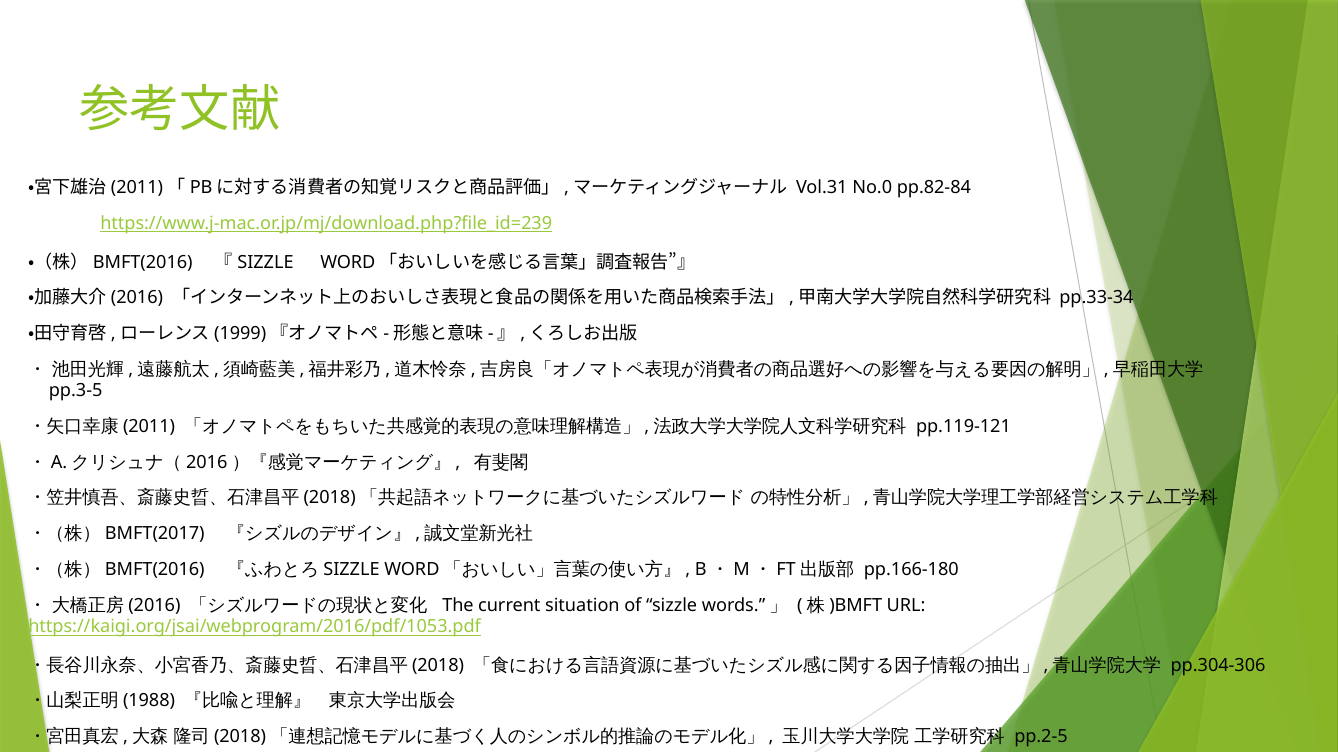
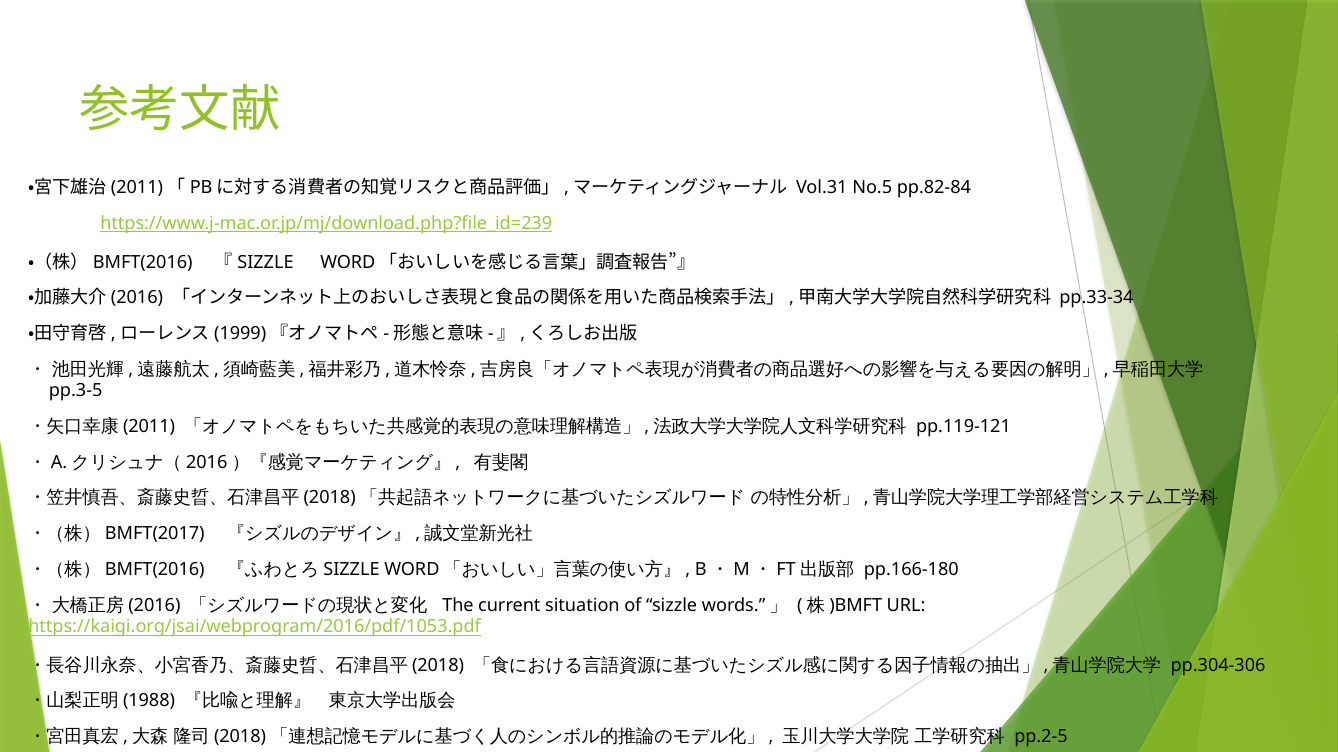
No.0: No.0 -> No.5
